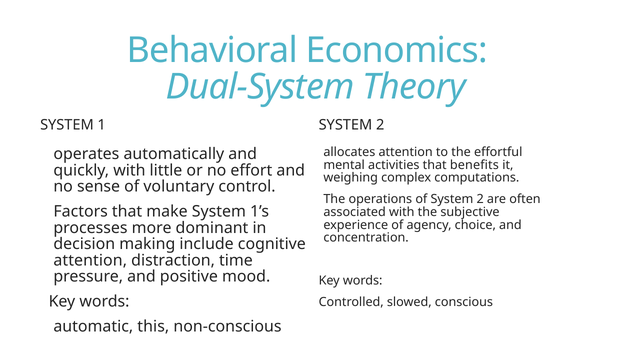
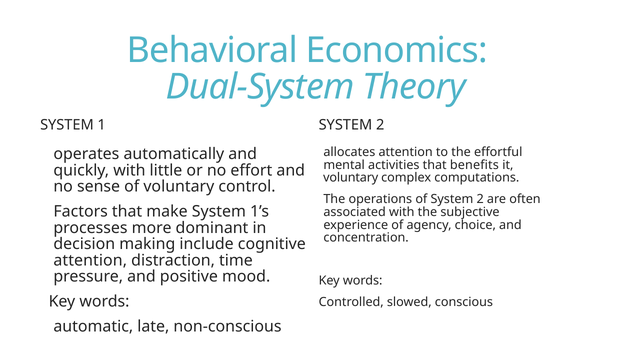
weighing at (351, 178): weighing -> voluntary
this: this -> late
